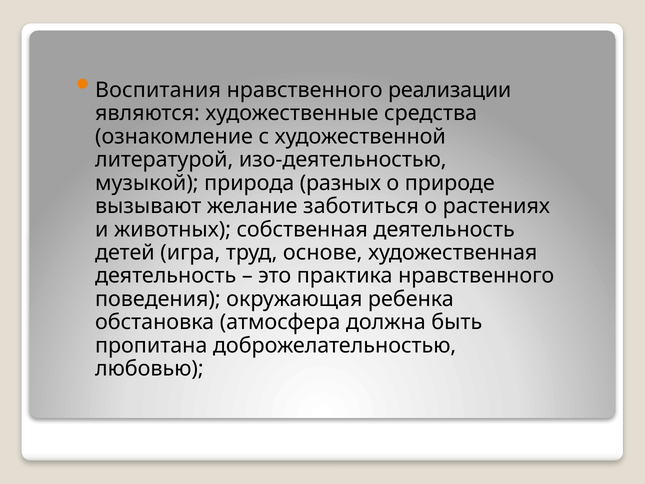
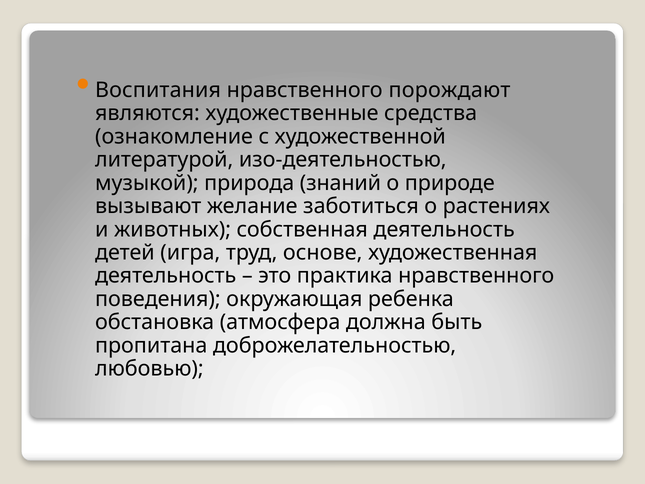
реализации: реализации -> порождают
разных: разных -> знаний
